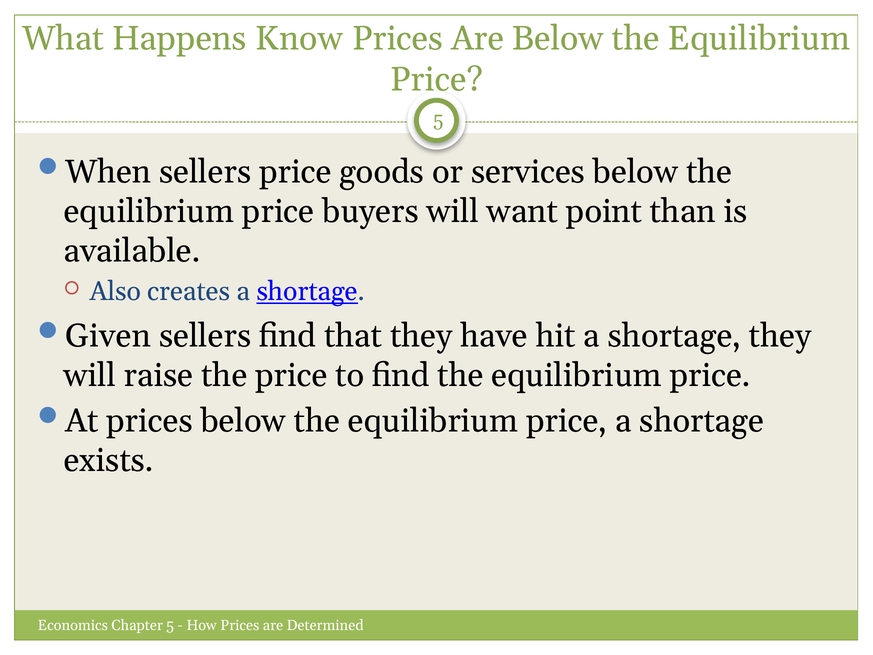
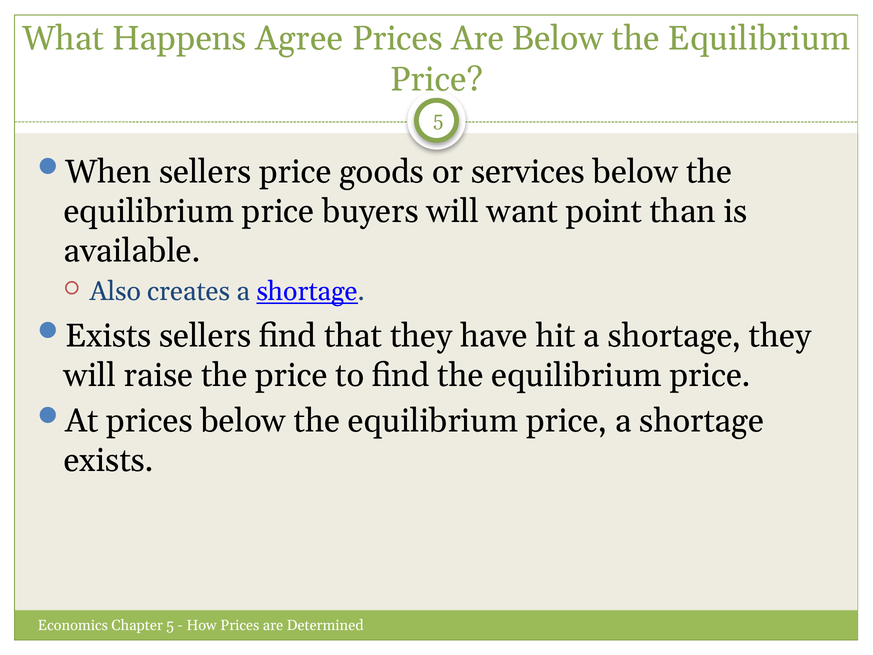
Know: Know -> Agree
Given at (108, 336): Given -> Exists
